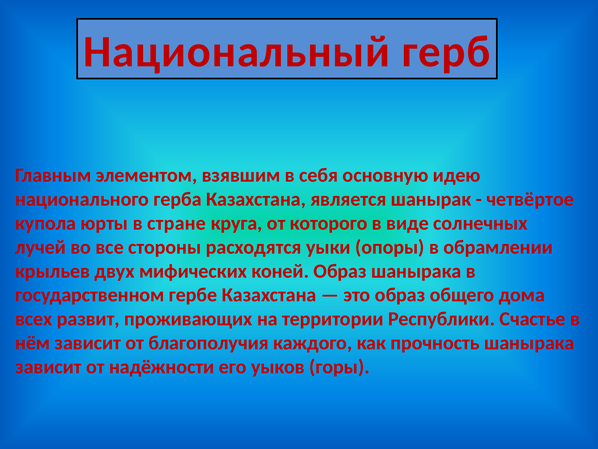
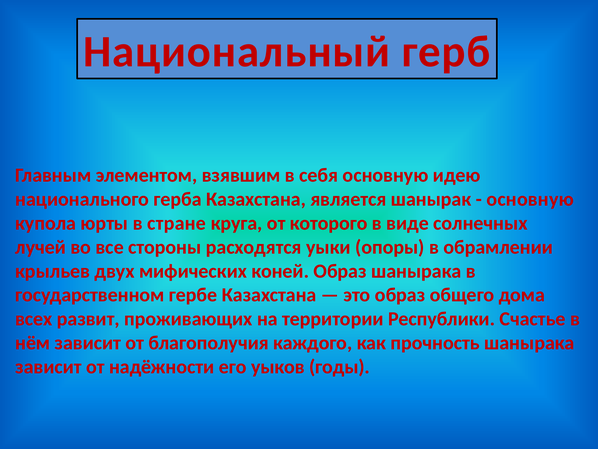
четвёртое at (530, 199): четвёртое -> основную
горы: горы -> годы
